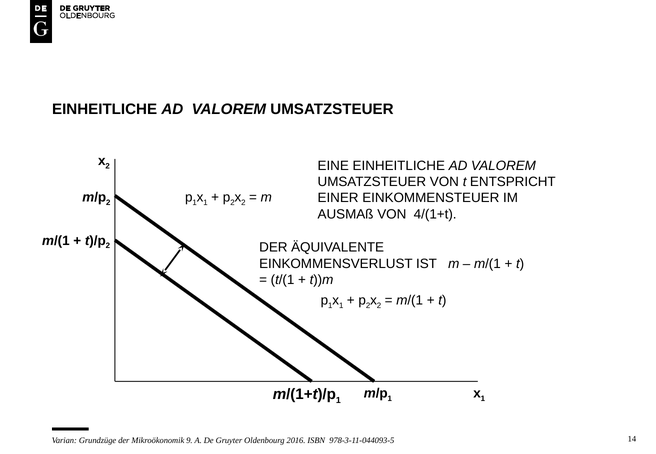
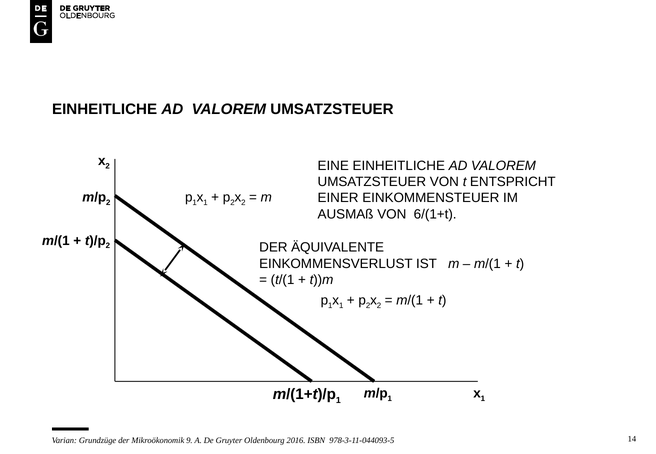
4/(1+t: 4/(1+t -> 6/(1+t
